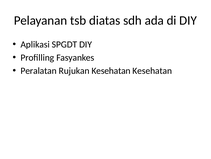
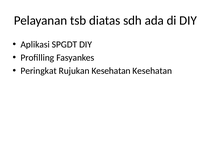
Peralatan: Peralatan -> Peringkat
